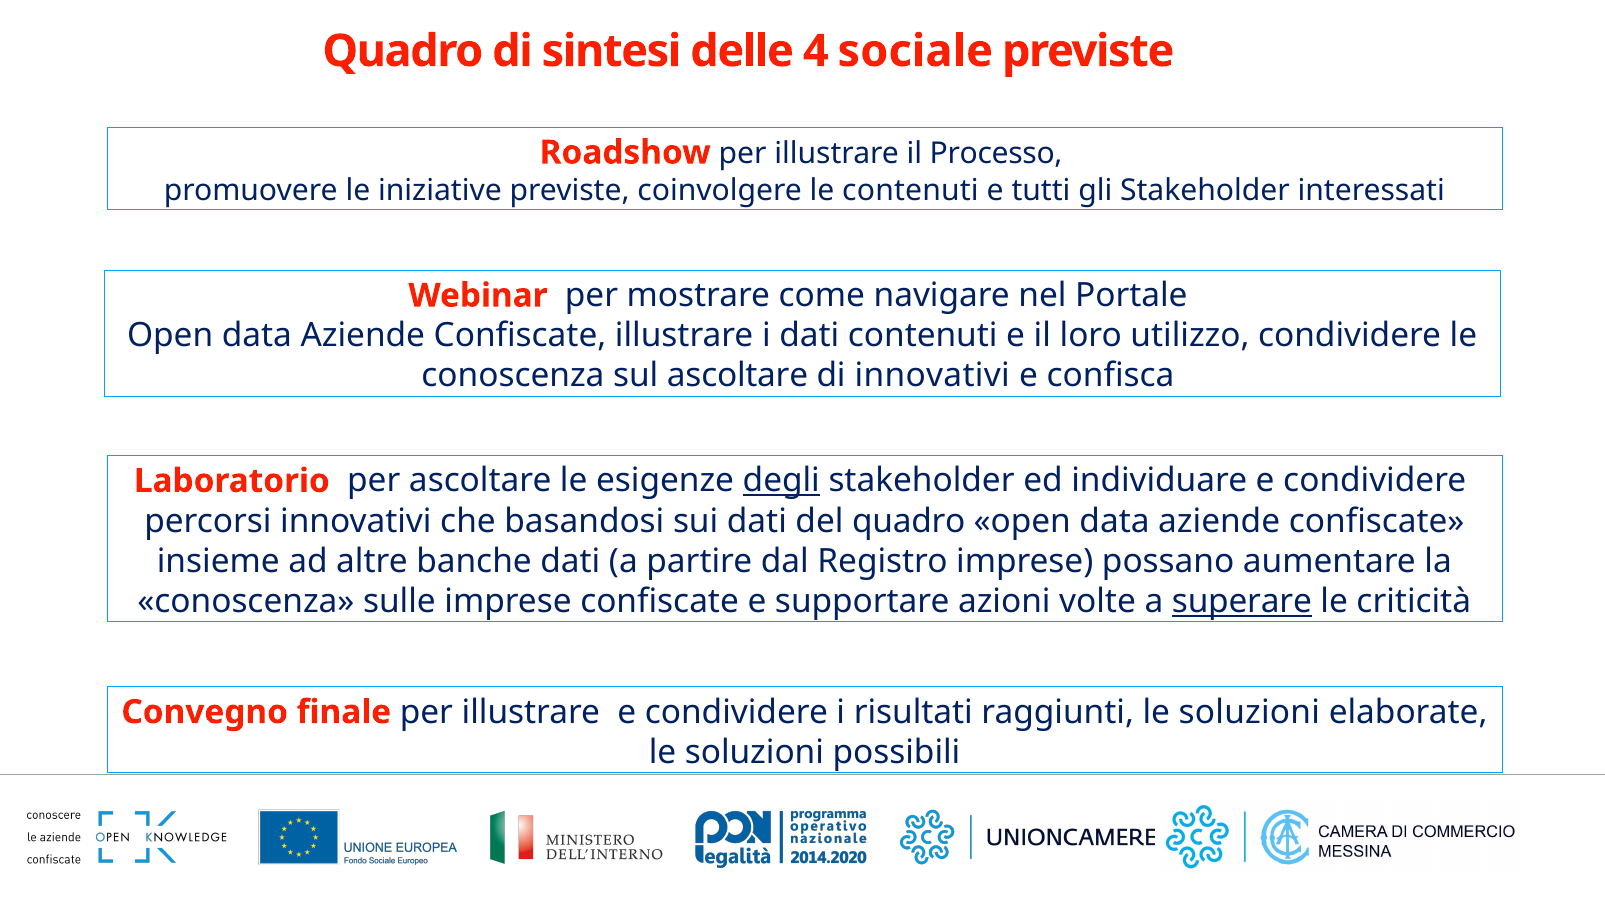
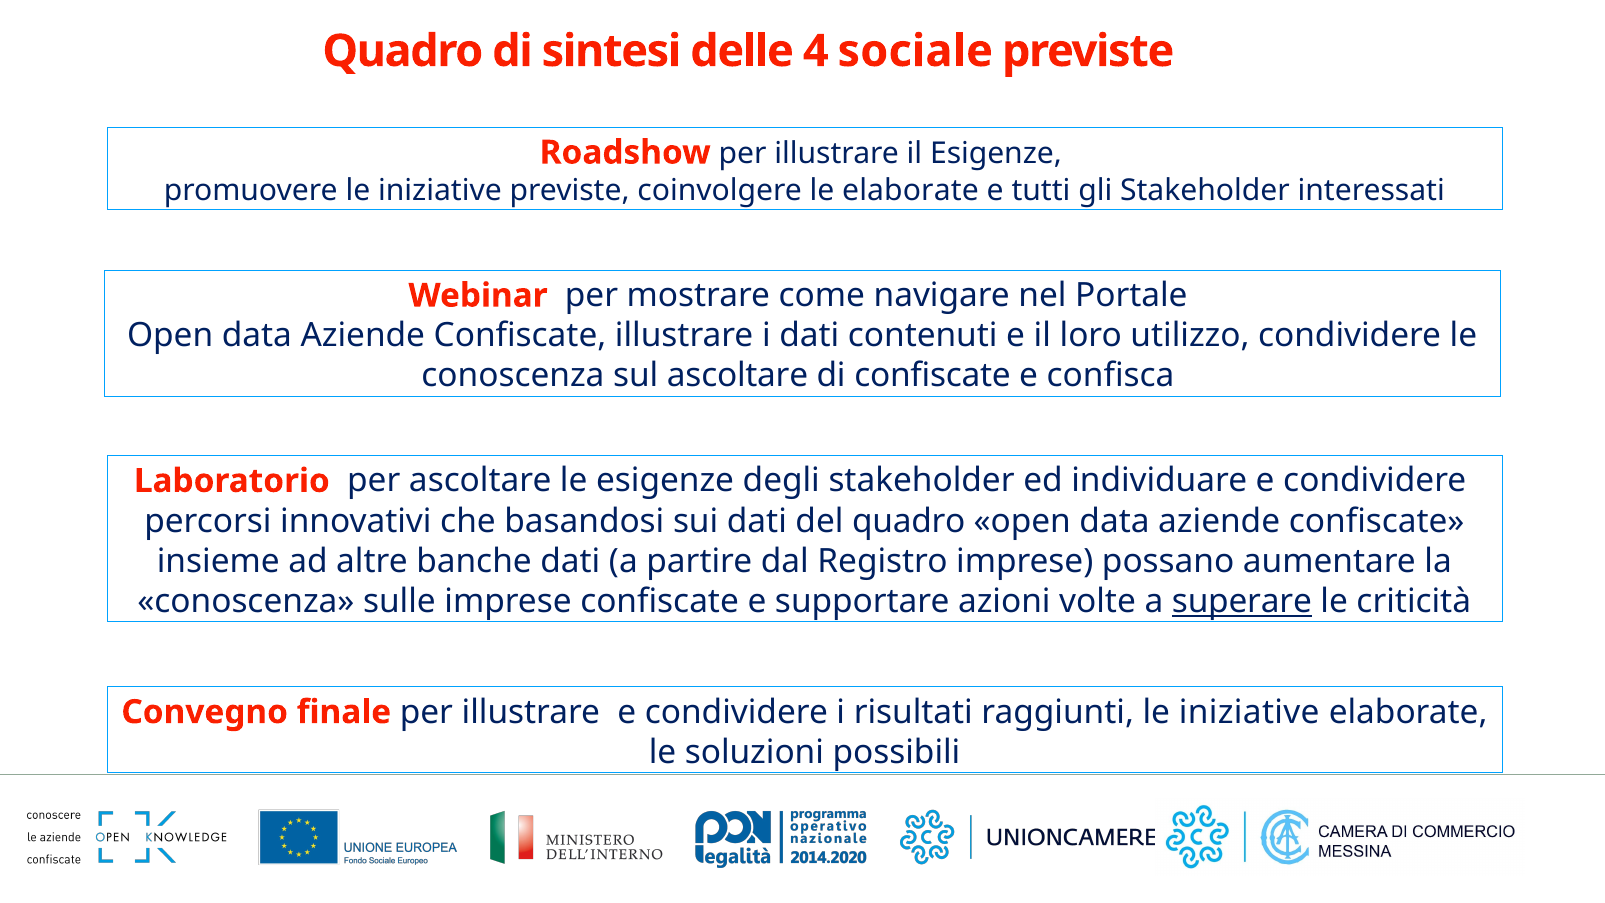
il Processo: Processo -> Esigenze
le contenuti: contenuti -> elaborate
di innovativi: innovativi -> confiscate
degli underline: present -> none
raggiunti le soluzioni: soluzioni -> iniziative
